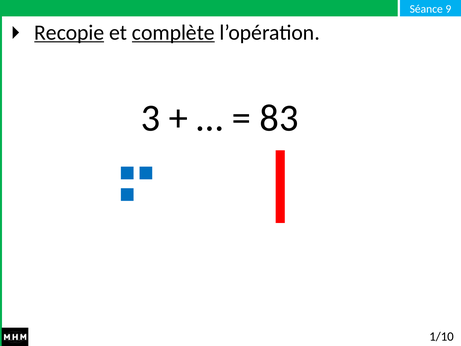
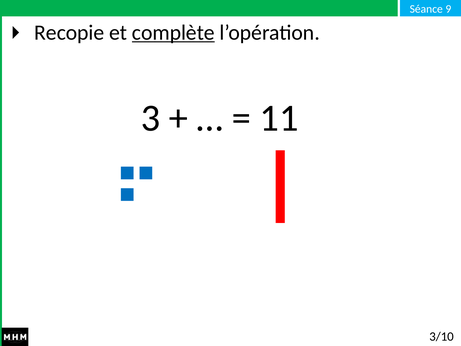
Recopie underline: present -> none
83: 83 -> 11
1/10: 1/10 -> 3/10
